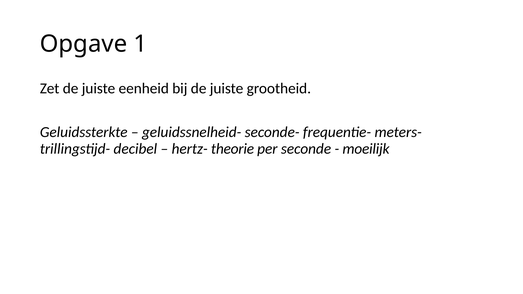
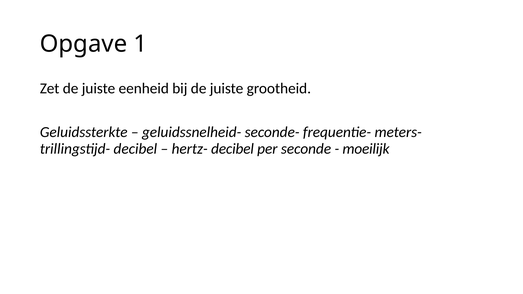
hertz- theorie: theorie -> decibel
